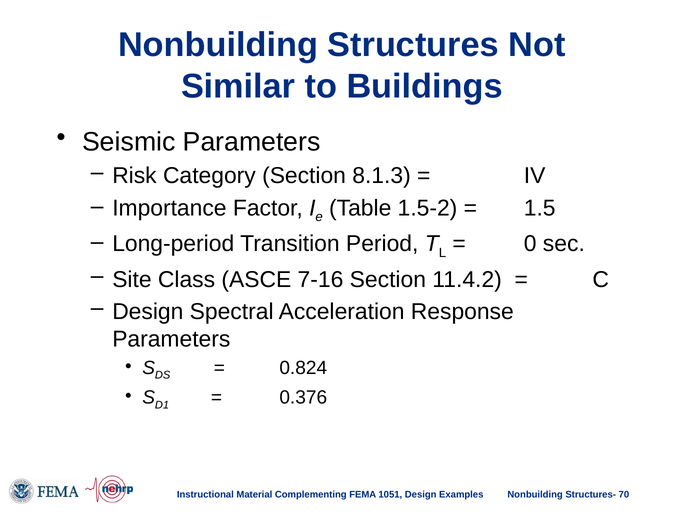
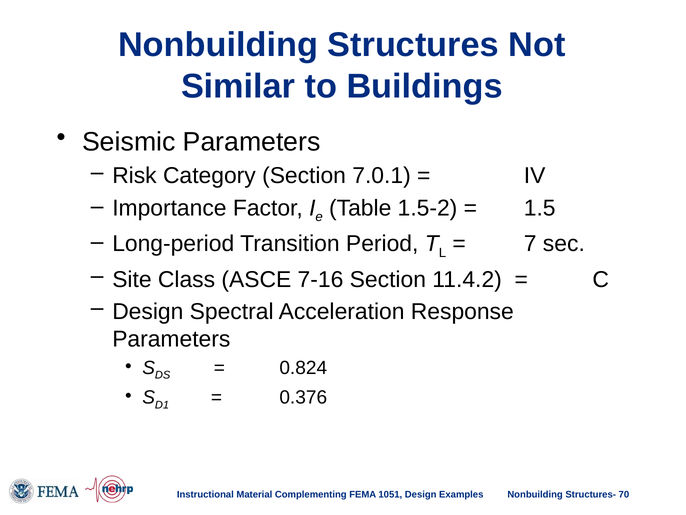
8.1.3: 8.1.3 -> 7.0.1
0: 0 -> 7
